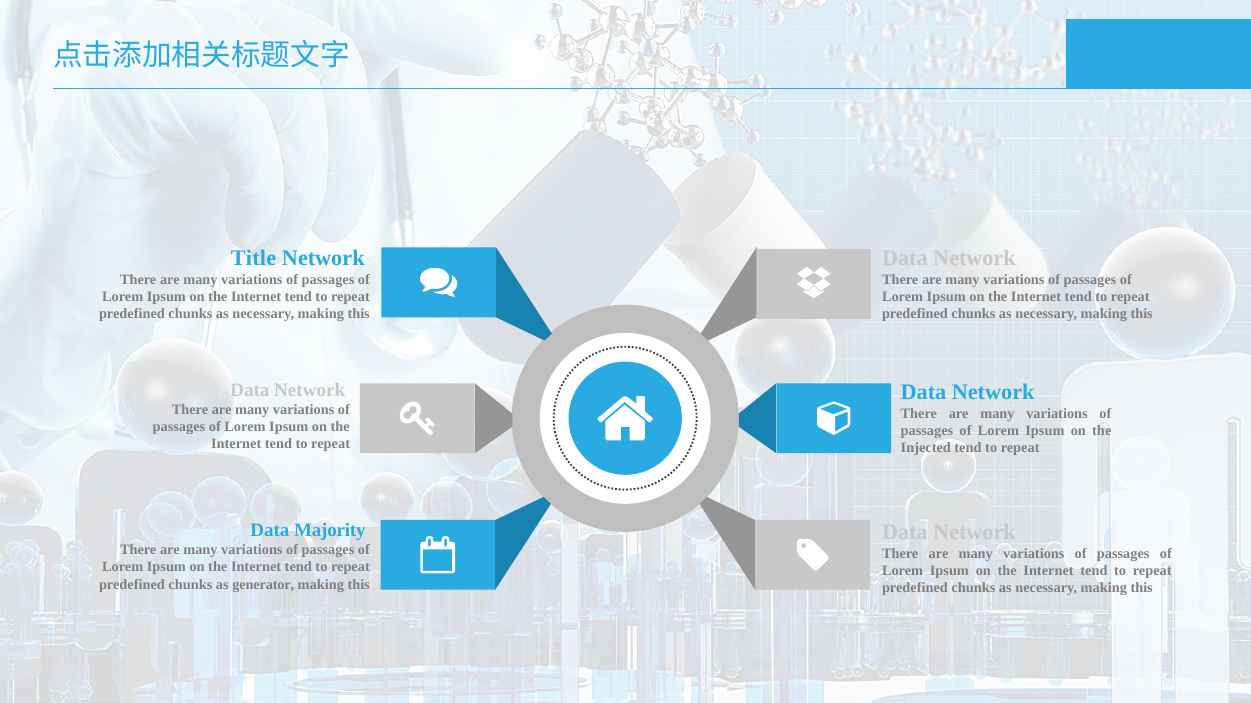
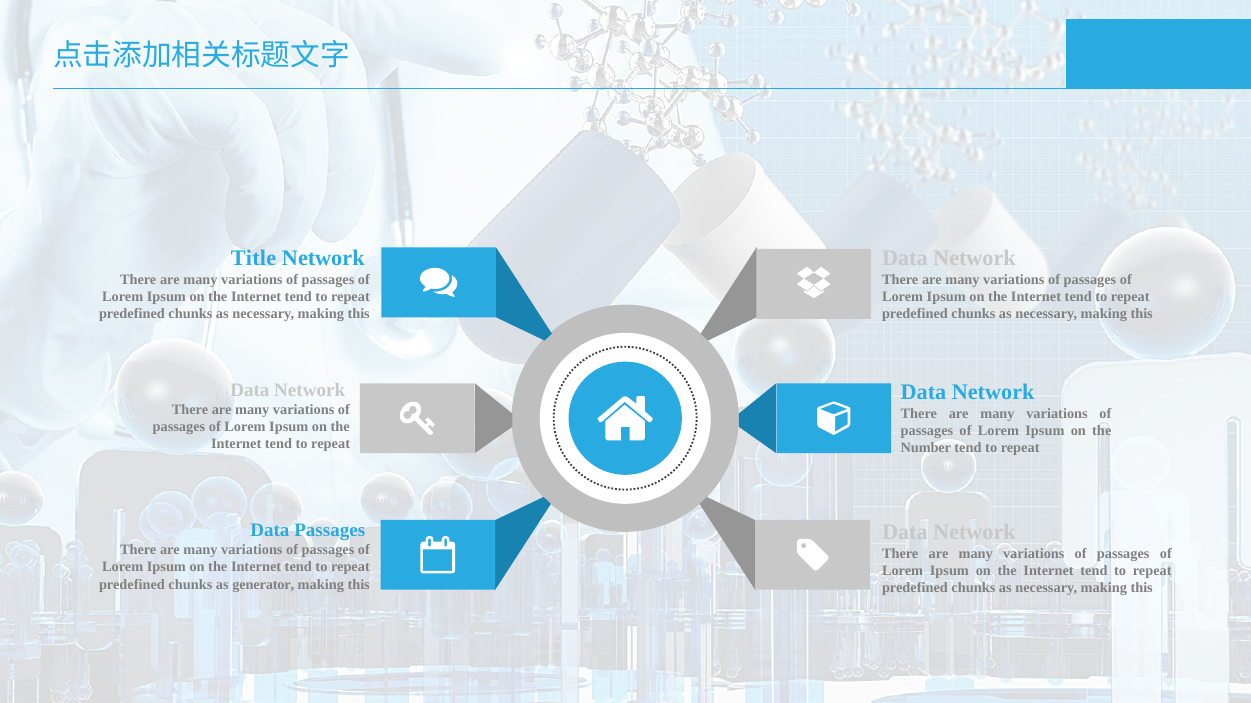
Injected: Injected -> Number
Data Majority: Majority -> Passages
